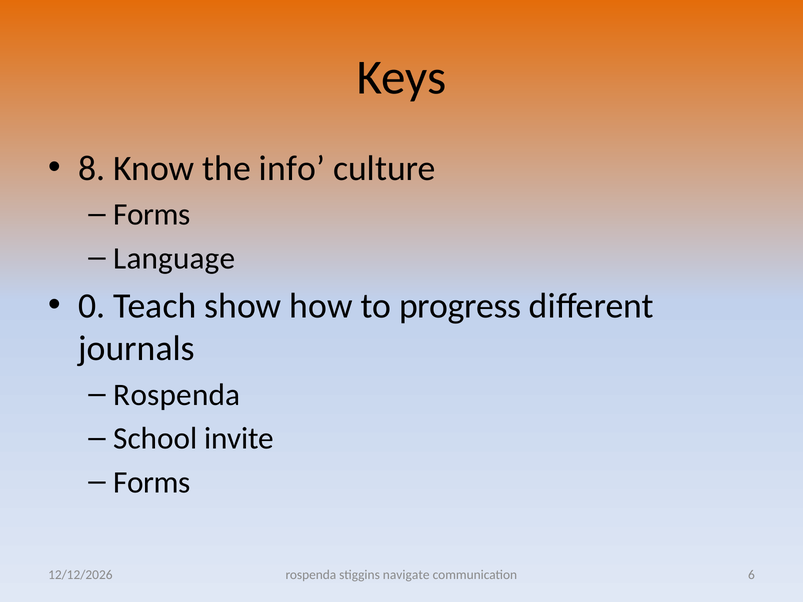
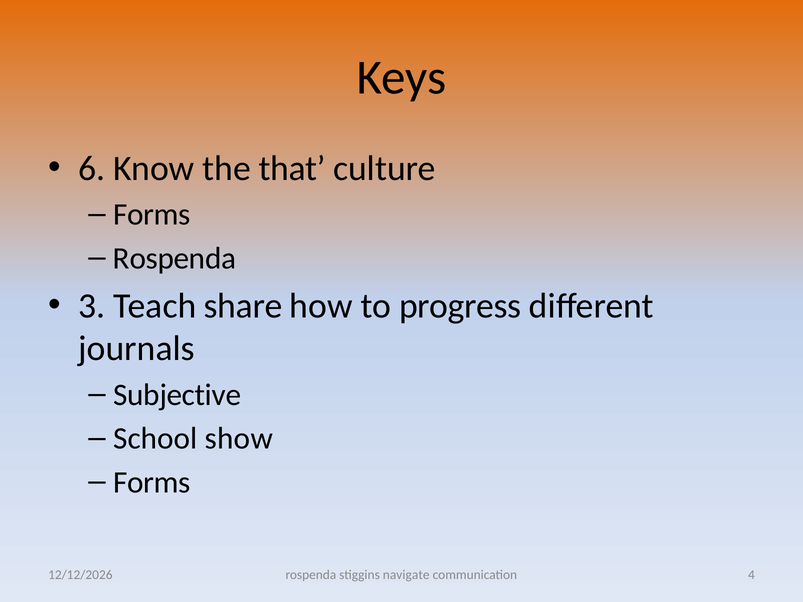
8: 8 -> 6
info: info -> that
Language at (174, 258): Language -> Rospenda
0: 0 -> 3
show: show -> share
Rospenda at (177, 395): Rospenda -> Subjective
invite: invite -> show
6: 6 -> 4
